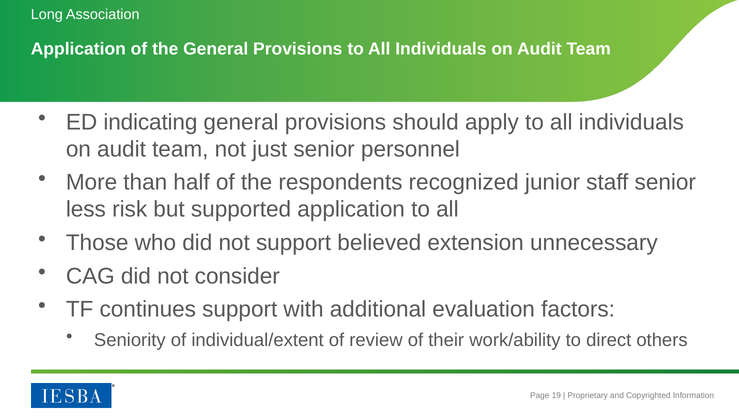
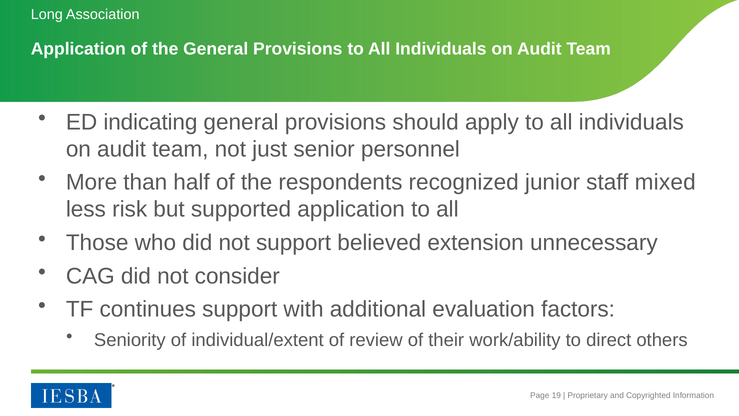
staff senior: senior -> mixed
